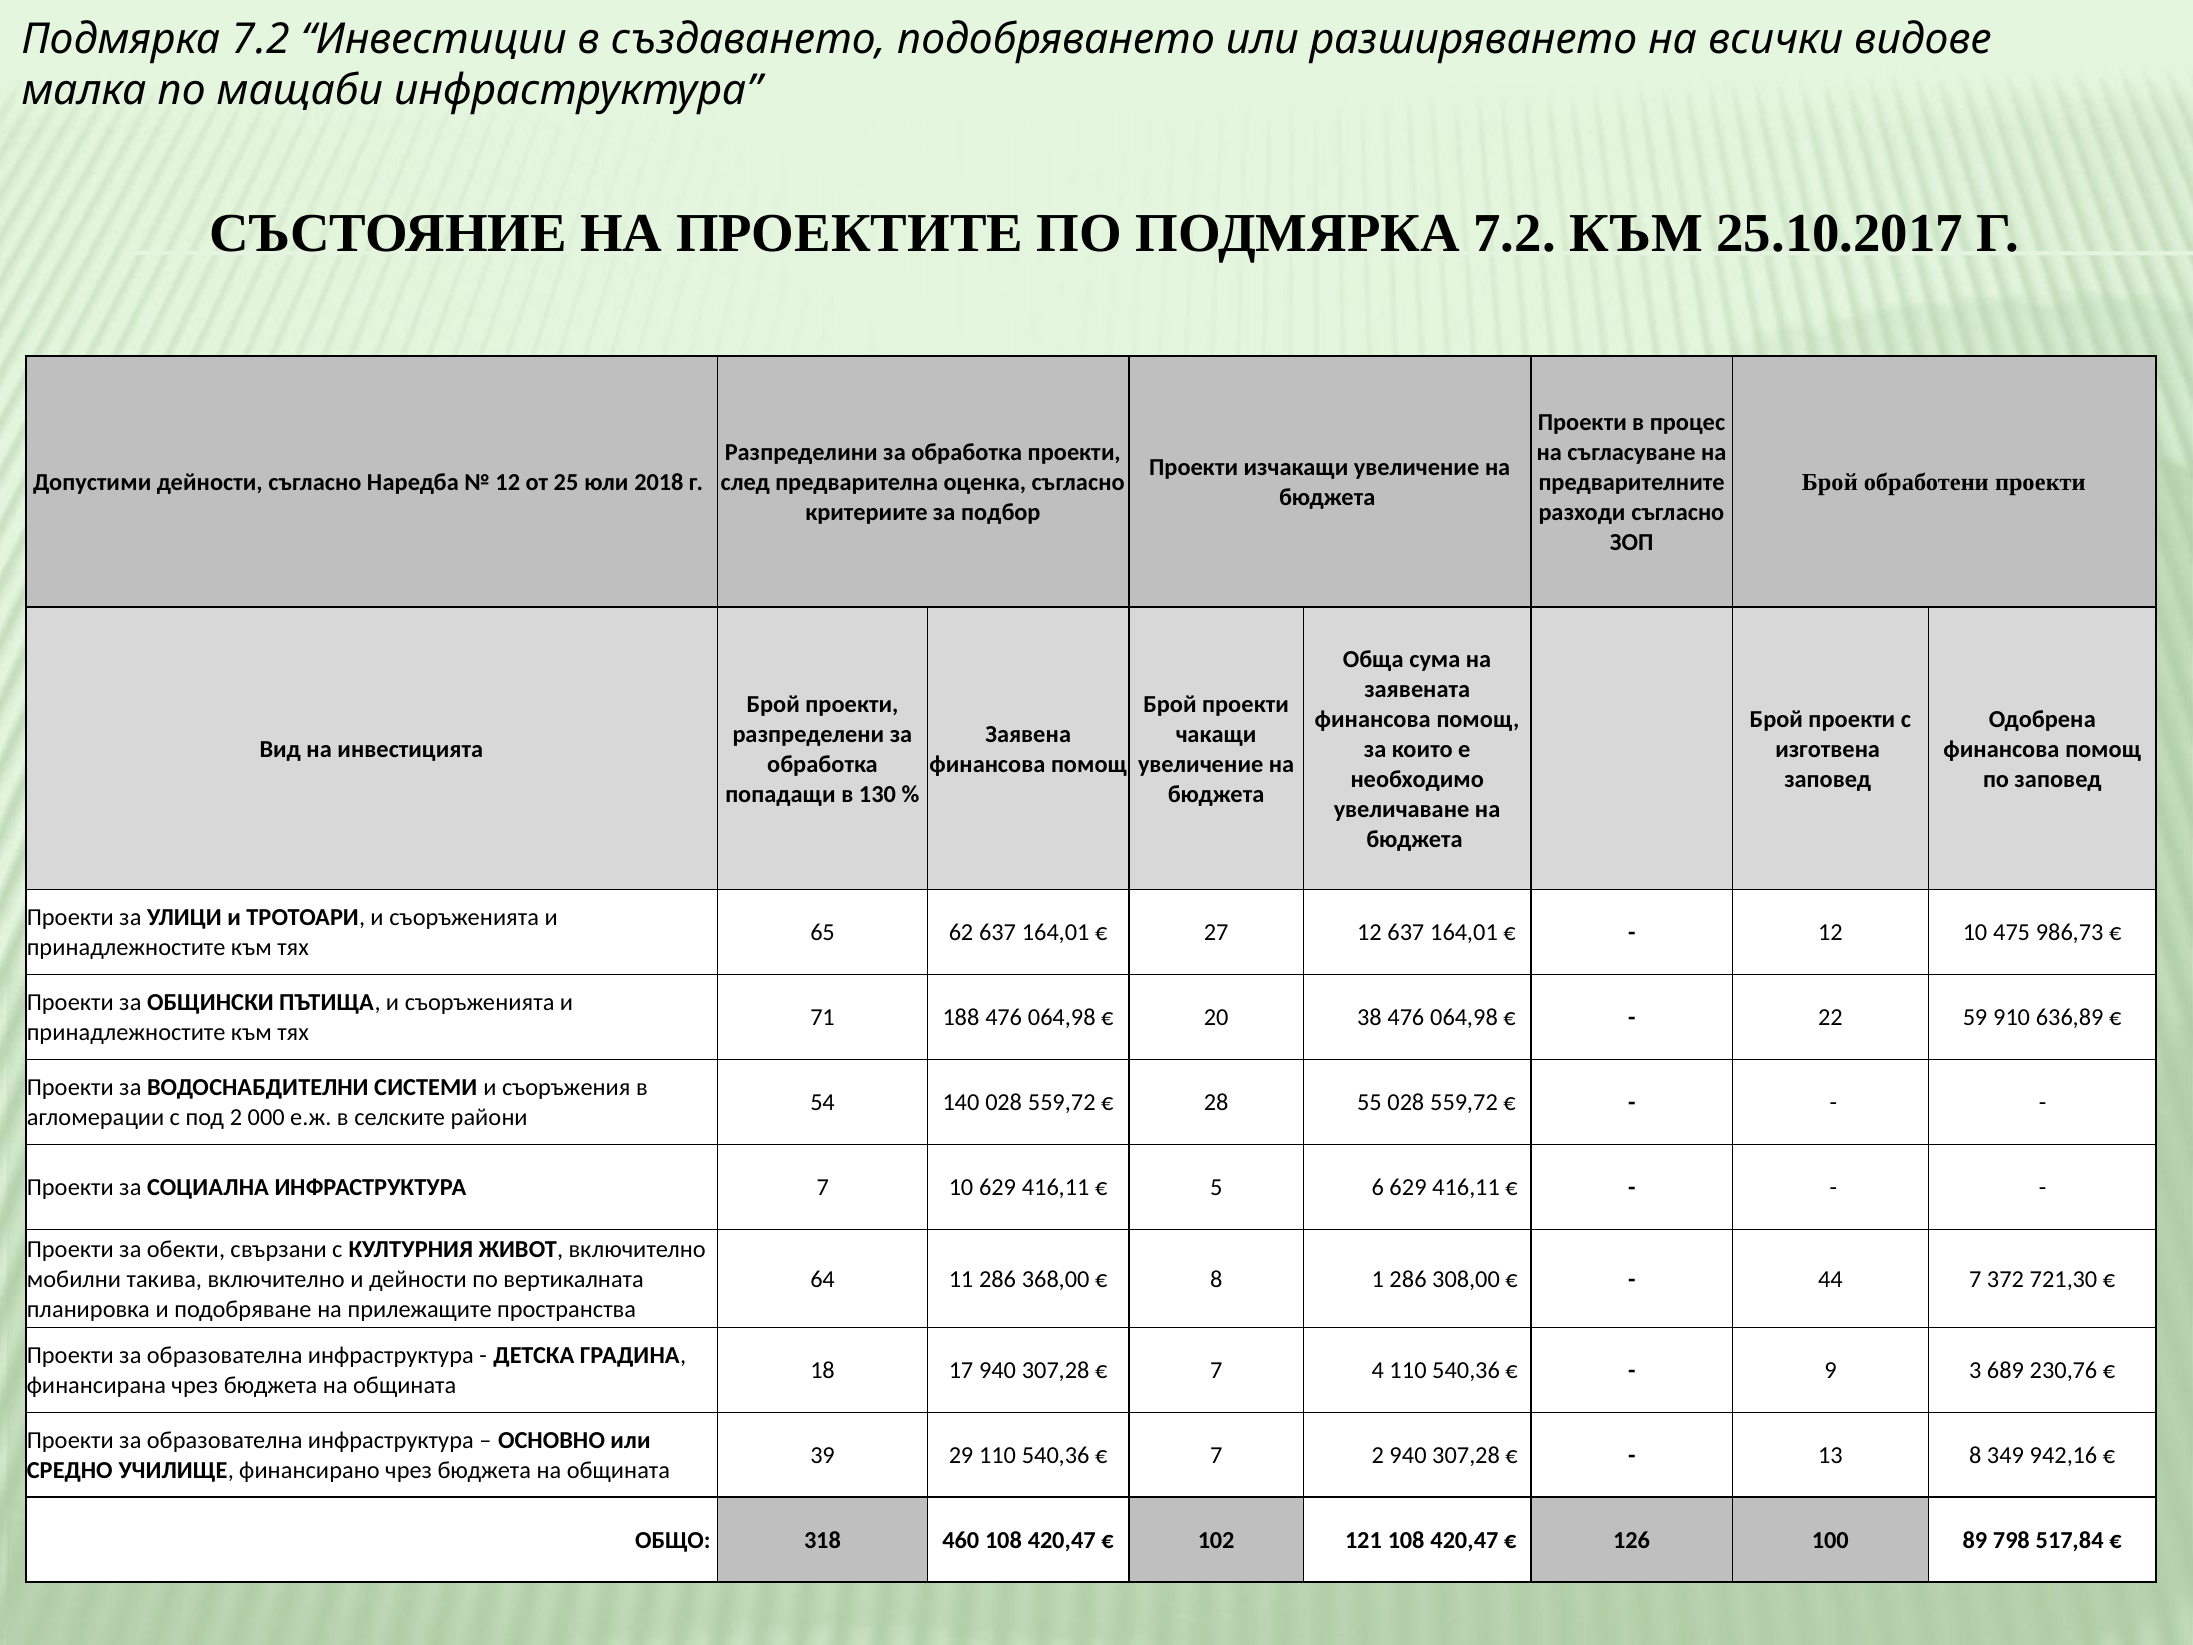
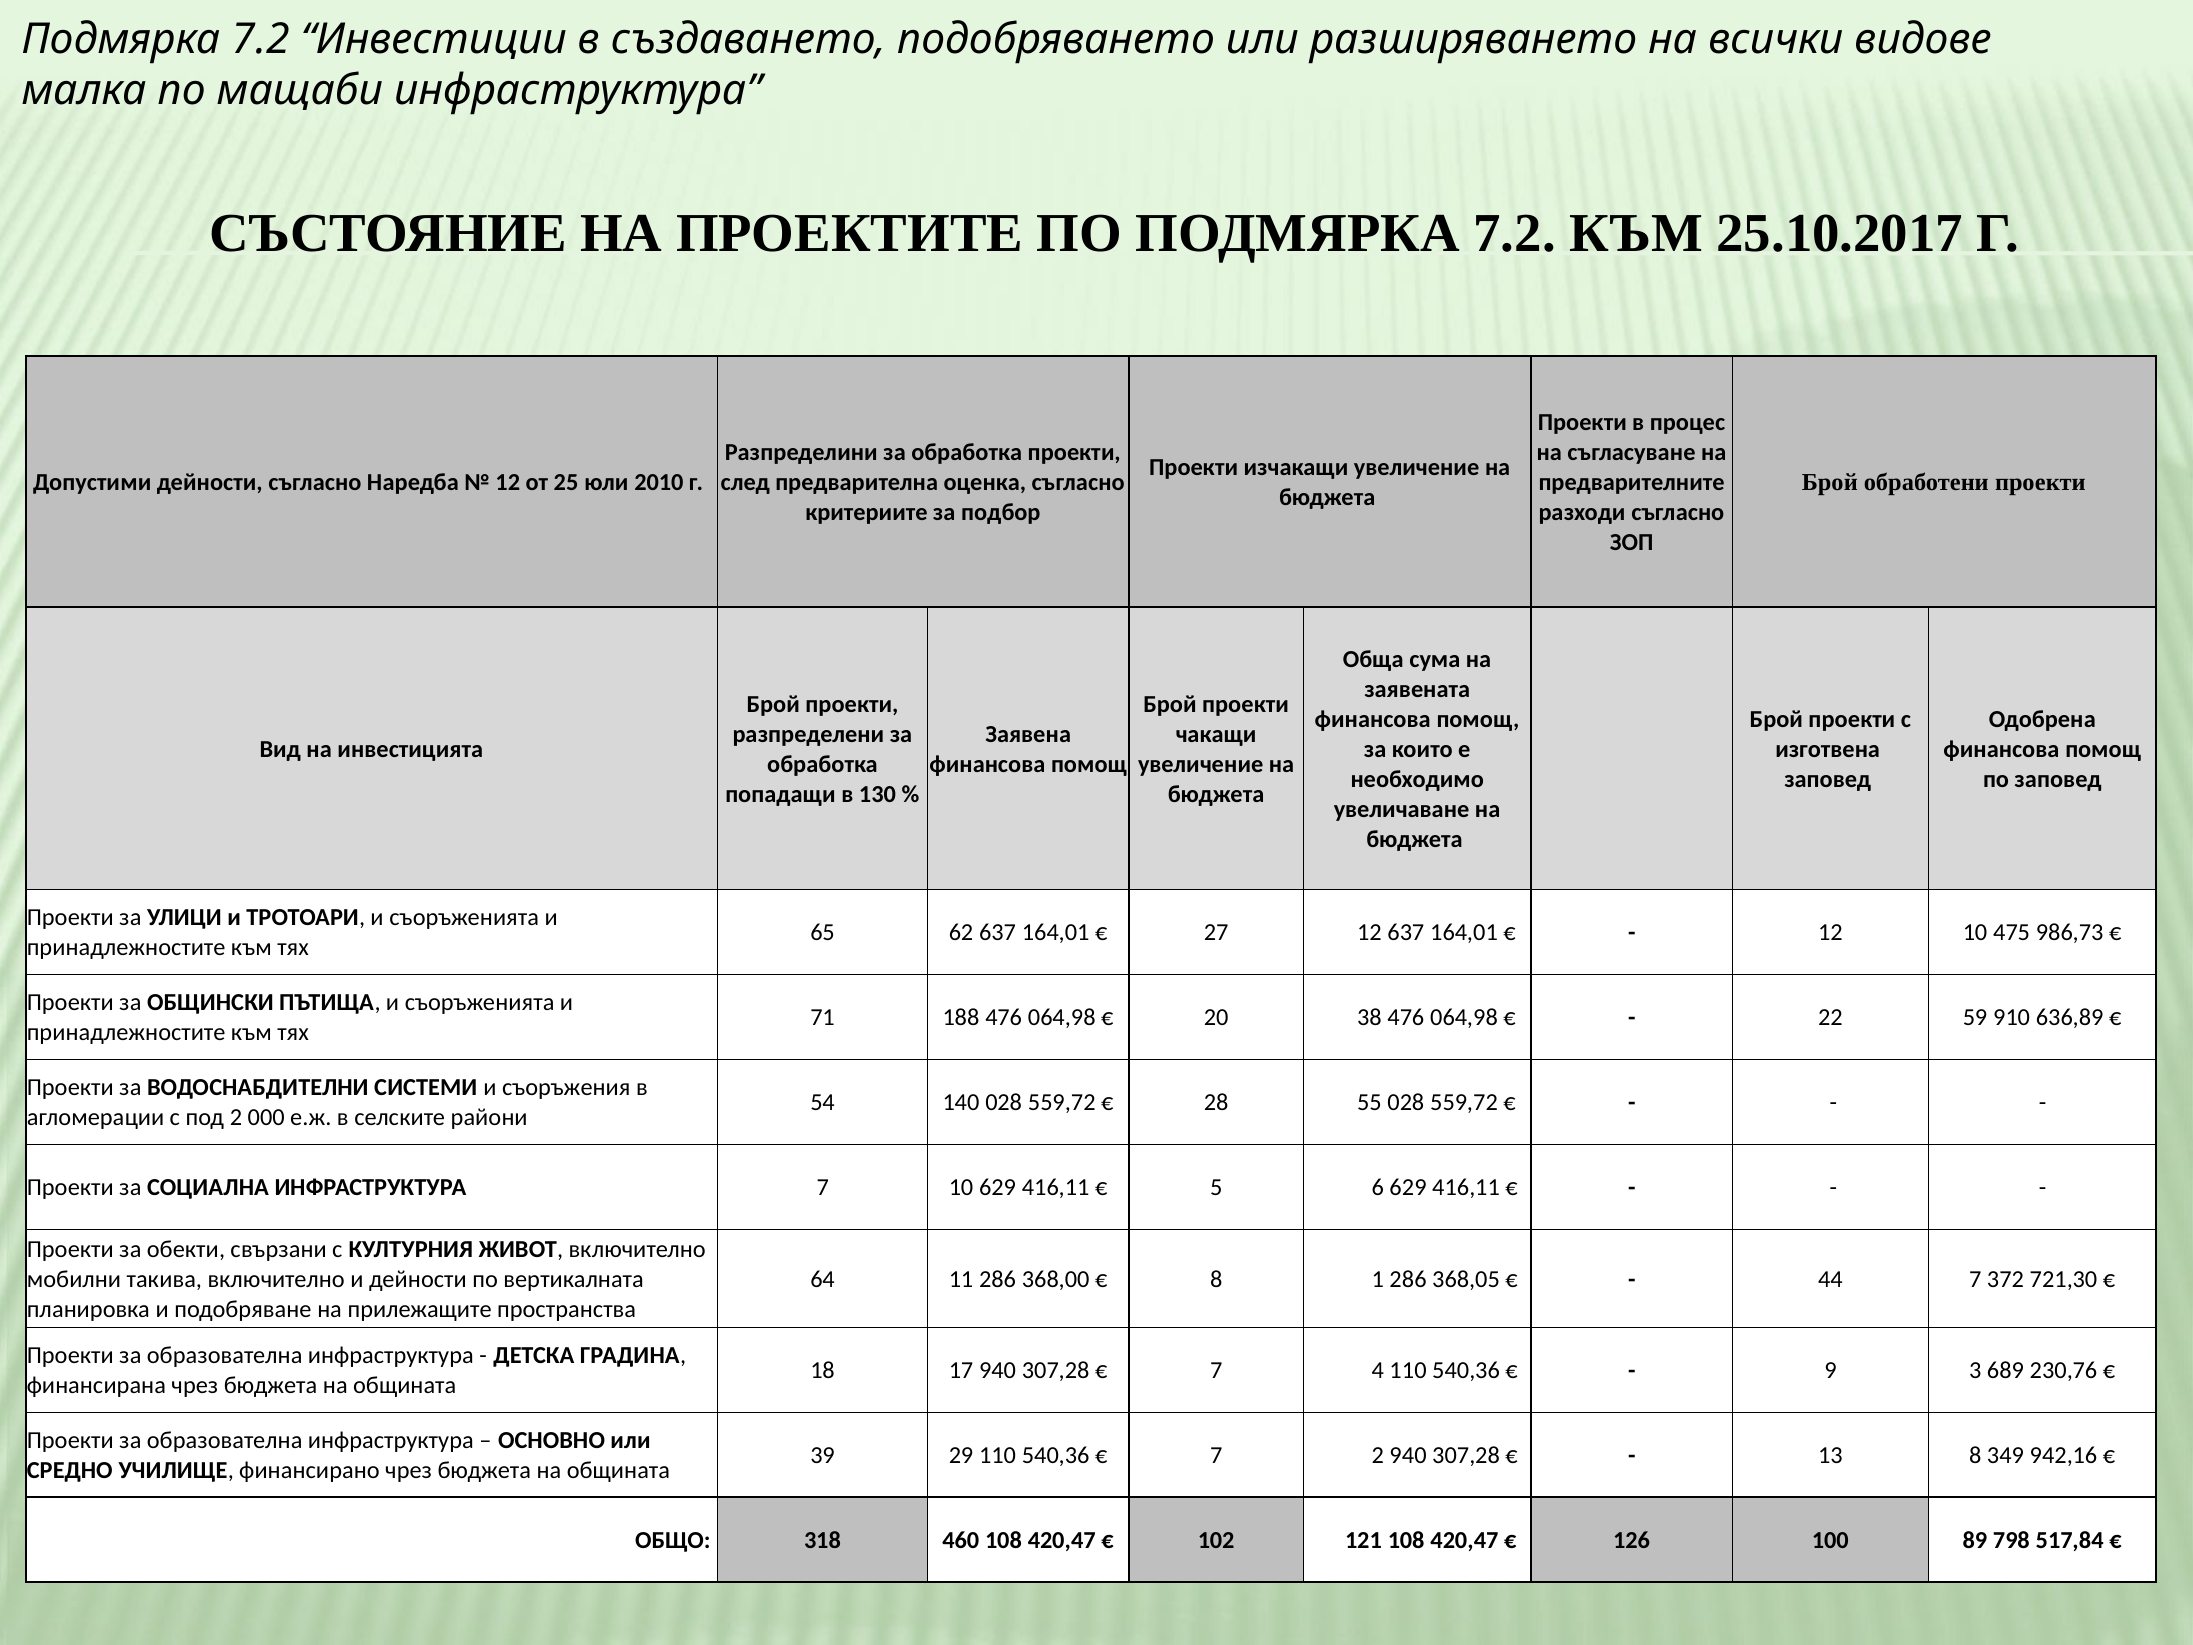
2018: 2018 -> 2010
308,00: 308,00 -> 368,05
